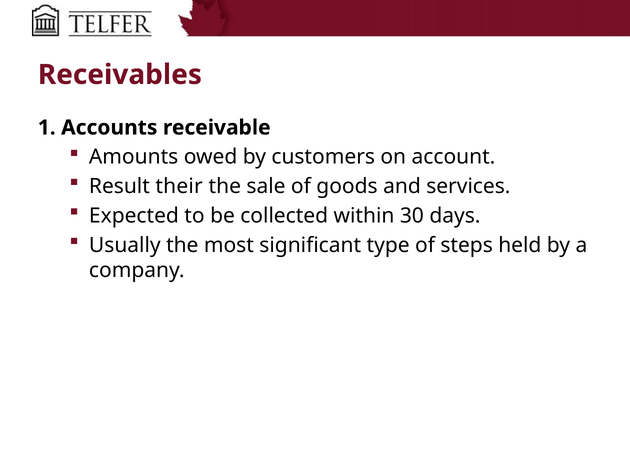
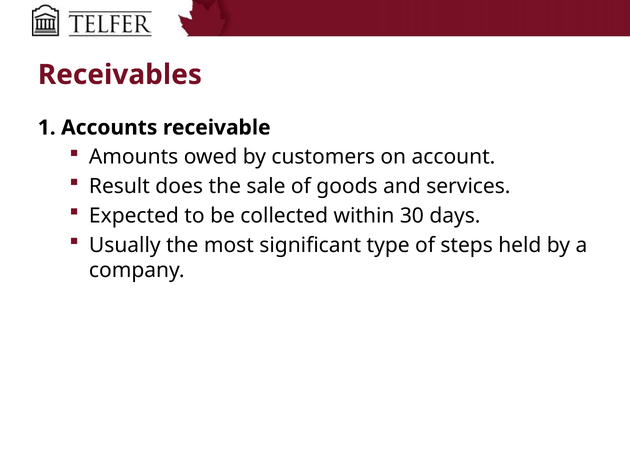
their: their -> does
